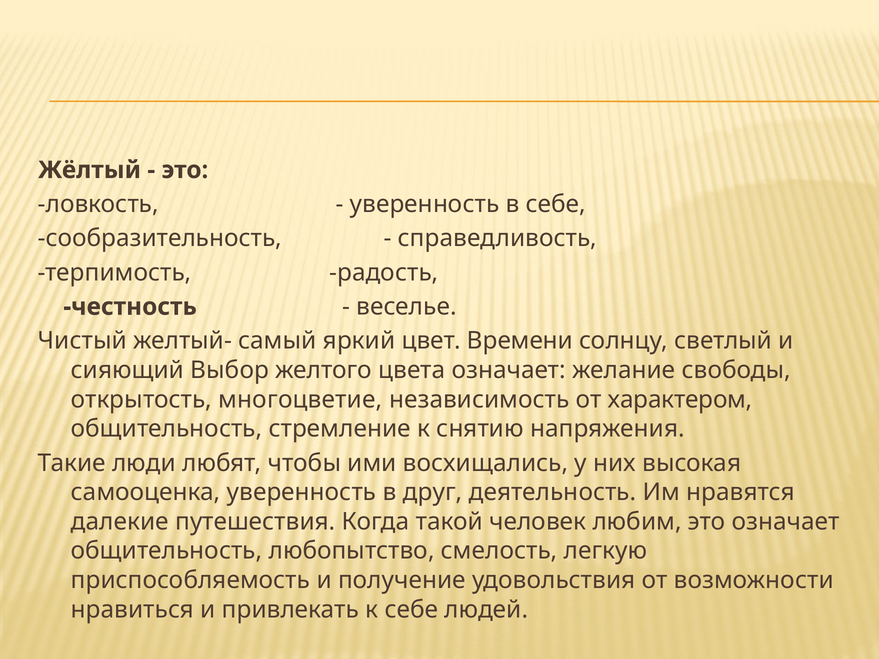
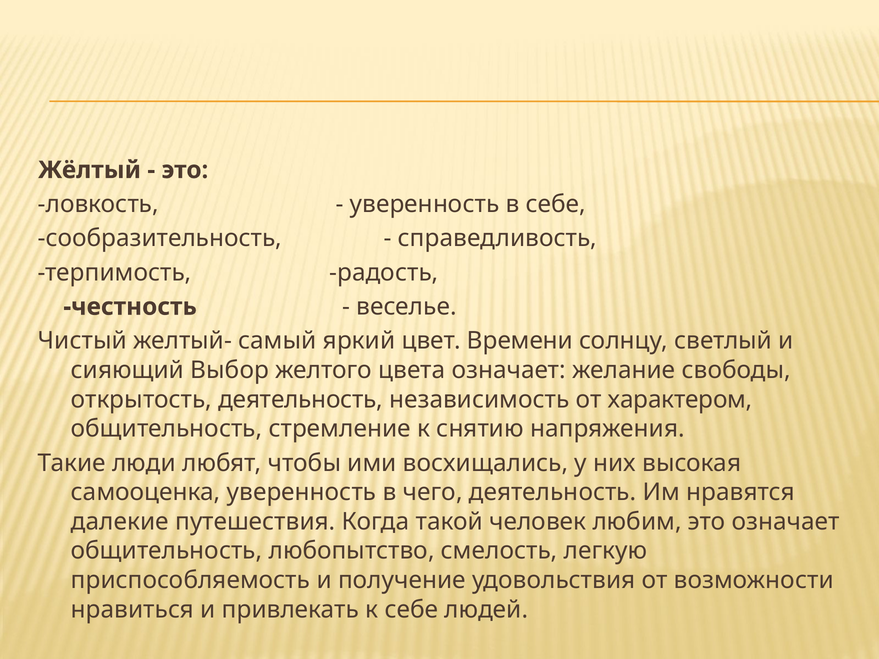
открытость многоцветие: многоцветие -> деятельность
друг: друг -> чего
